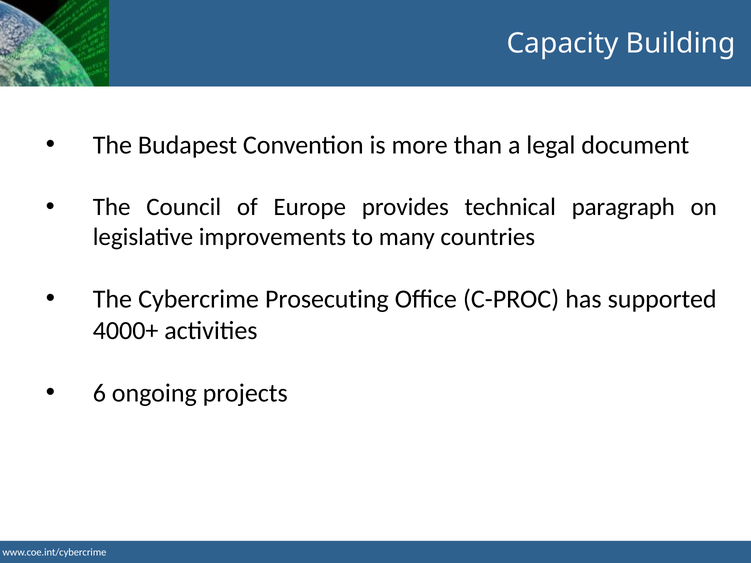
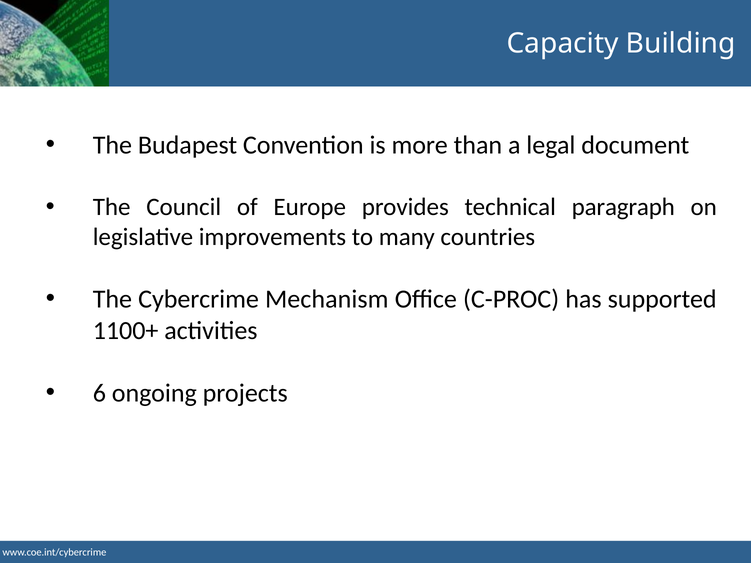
Prosecuting: Prosecuting -> Mechanism
4000+: 4000+ -> 1100+
